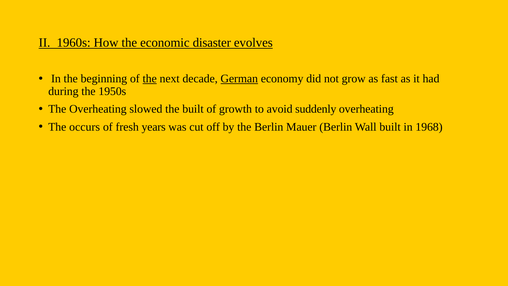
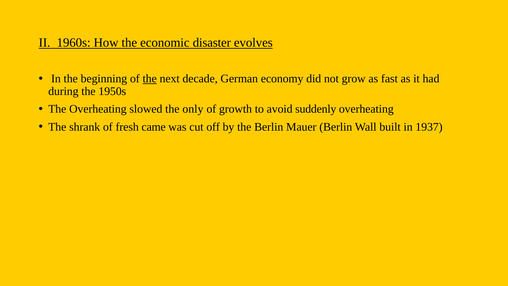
German underline: present -> none
the built: built -> only
occurs: occurs -> shrank
years: years -> came
1968: 1968 -> 1937
